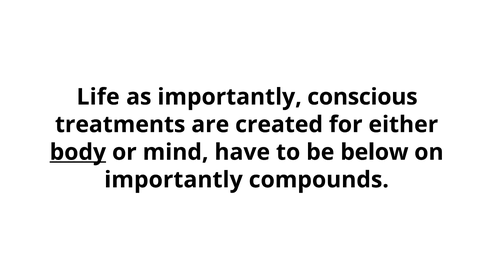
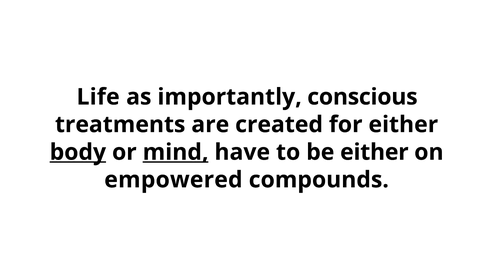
mind underline: none -> present
be below: below -> either
importantly at (174, 180): importantly -> empowered
